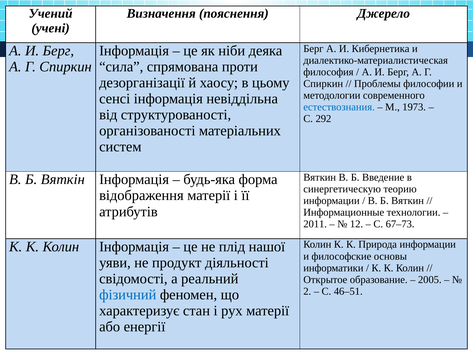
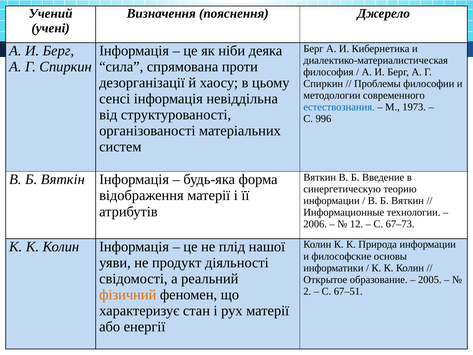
292: 292 -> 996
2011: 2011 -> 2006
46–51: 46–51 -> 67–51
фізичний colour: blue -> orange
